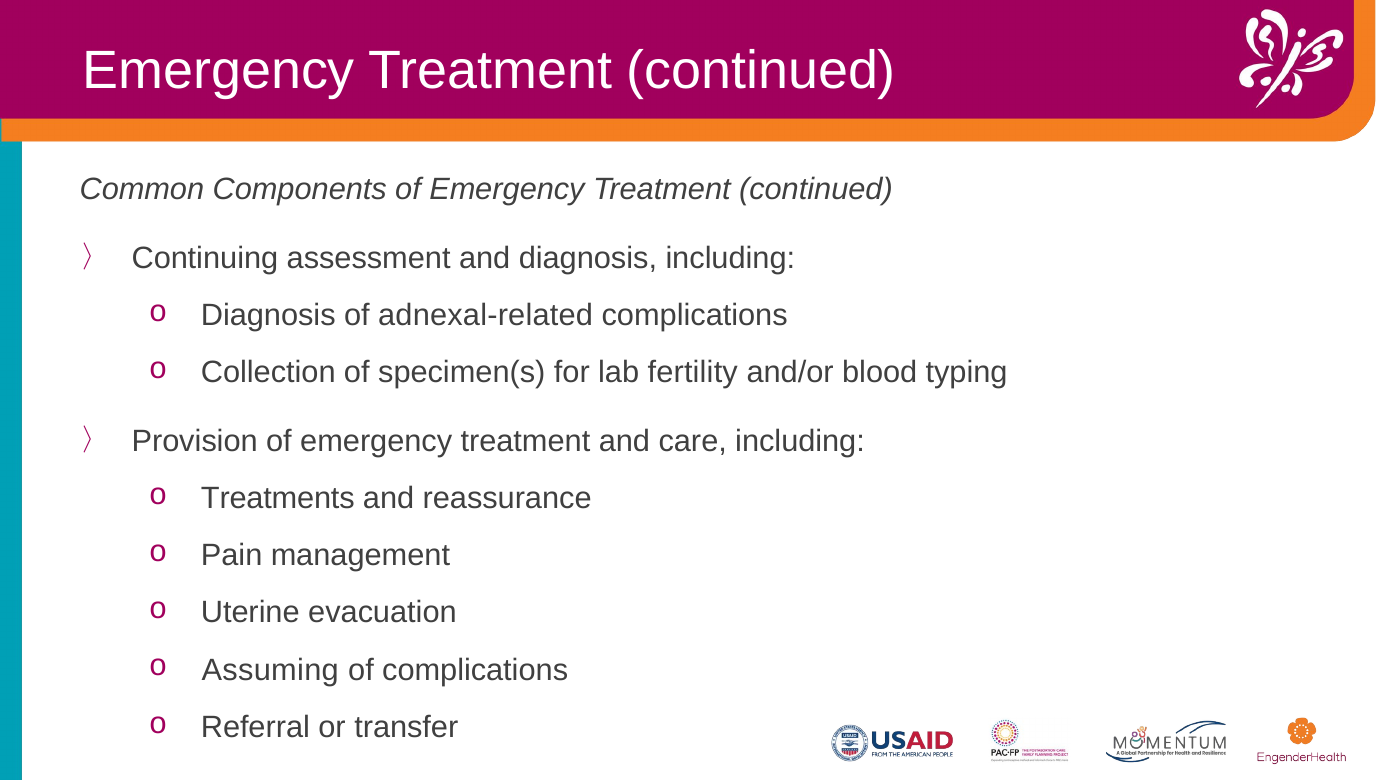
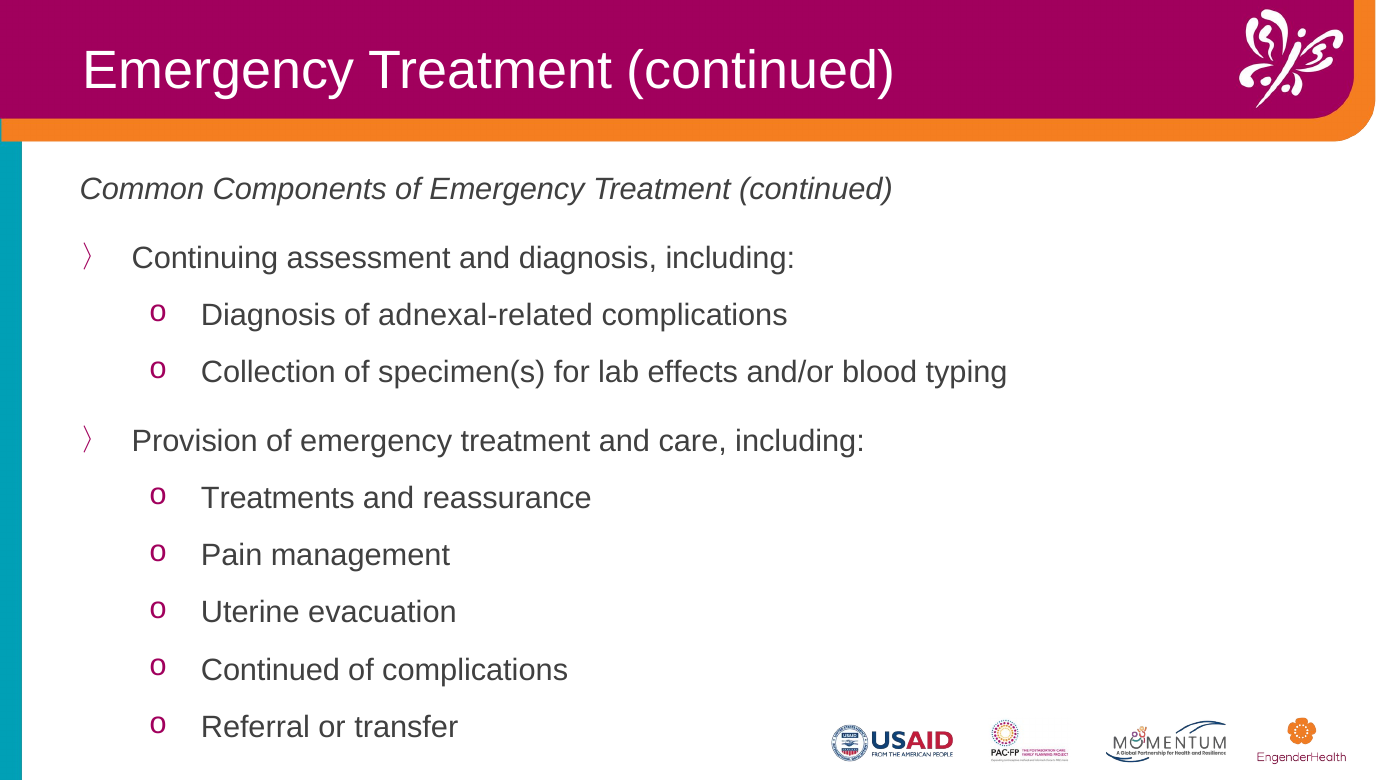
fertility: fertility -> effects
Assuming at (270, 670): Assuming -> Continued
